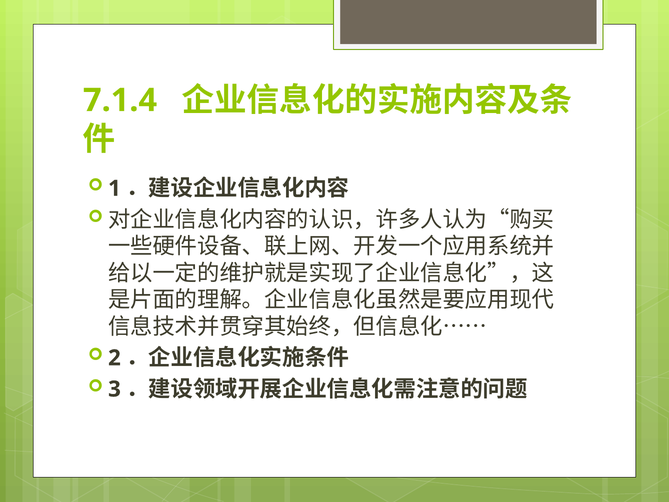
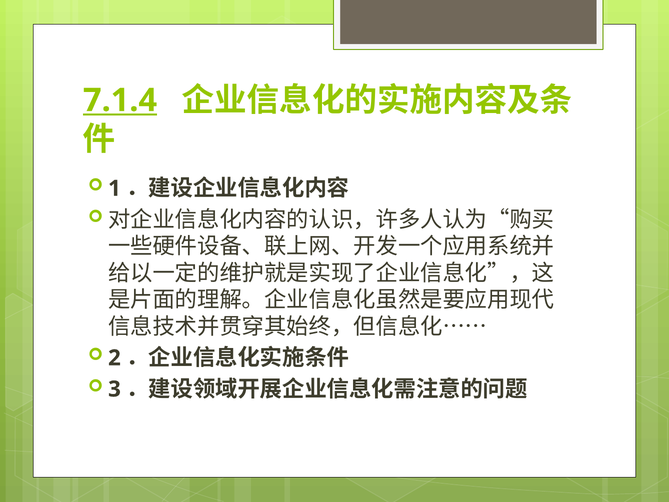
7.1.4 underline: none -> present
